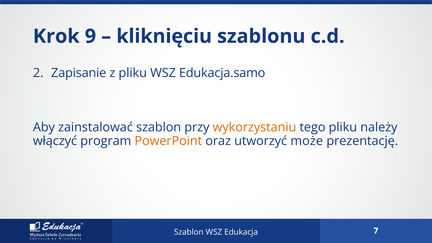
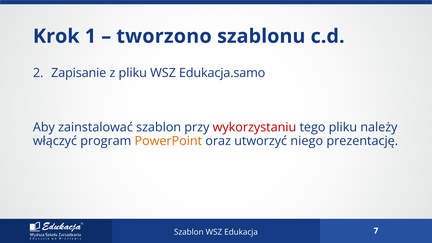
9: 9 -> 1
kliknięciu: kliknięciu -> tworzono
wykorzystaniu colour: orange -> red
może: może -> niego
